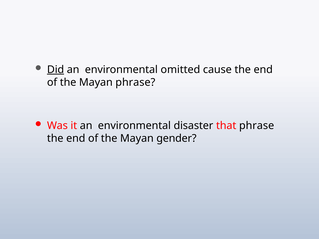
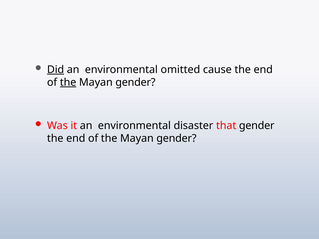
the at (68, 82) underline: none -> present
phrase at (135, 82): phrase -> gender
that phrase: phrase -> gender
